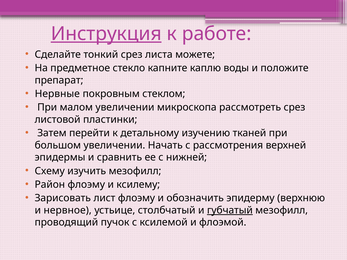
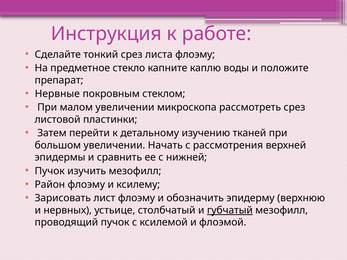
Инструкция underline: present -> none
листа можете: можете -> флоэму
Схему at (50, 171): Схему -> Пучок
нервное: нервное -> нервных
